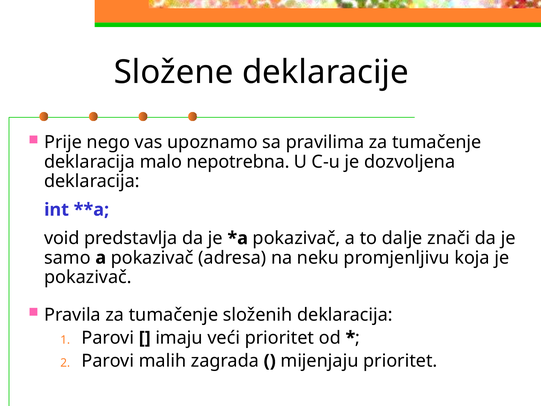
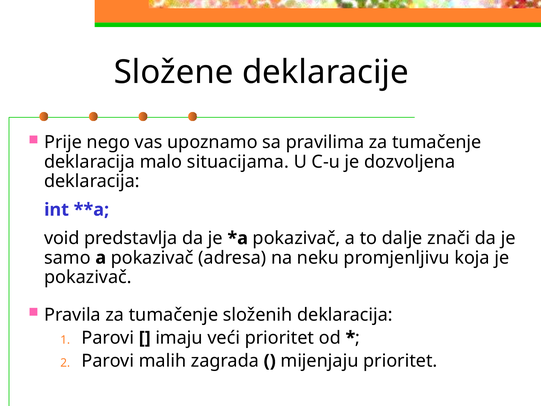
nepotrebna: nepotrebna -> situacijama
